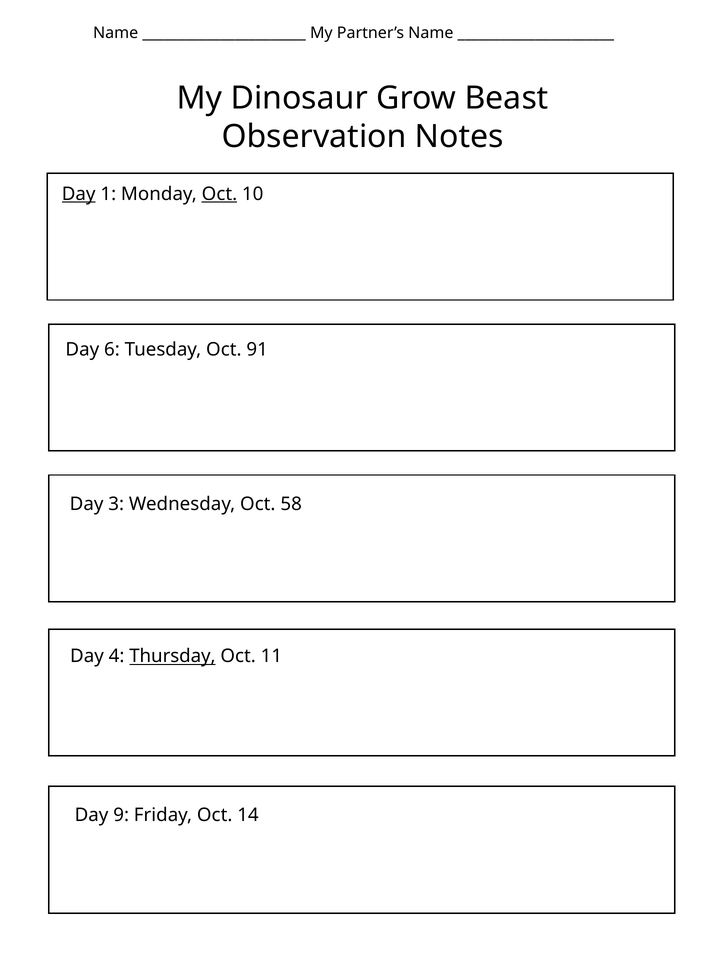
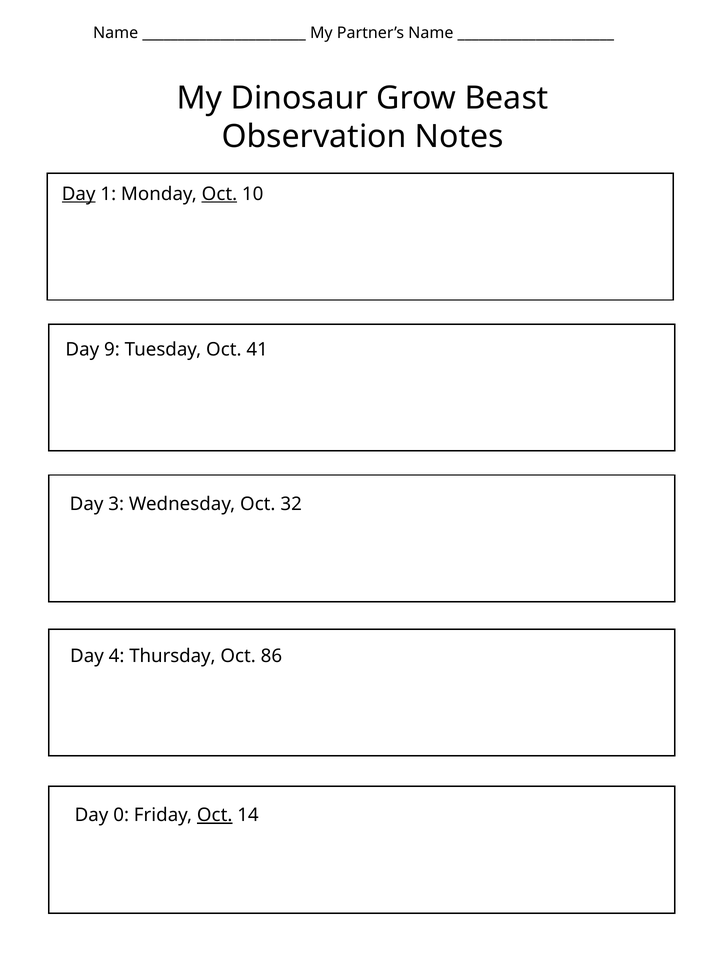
6: 6 -> 9
91: 91 -> 41
58: 58 -> 32
Thursday underline: present -> none
11: 11 -> 86
9: 9 -> 0
Oct at (215, 815) underline: none -> present
